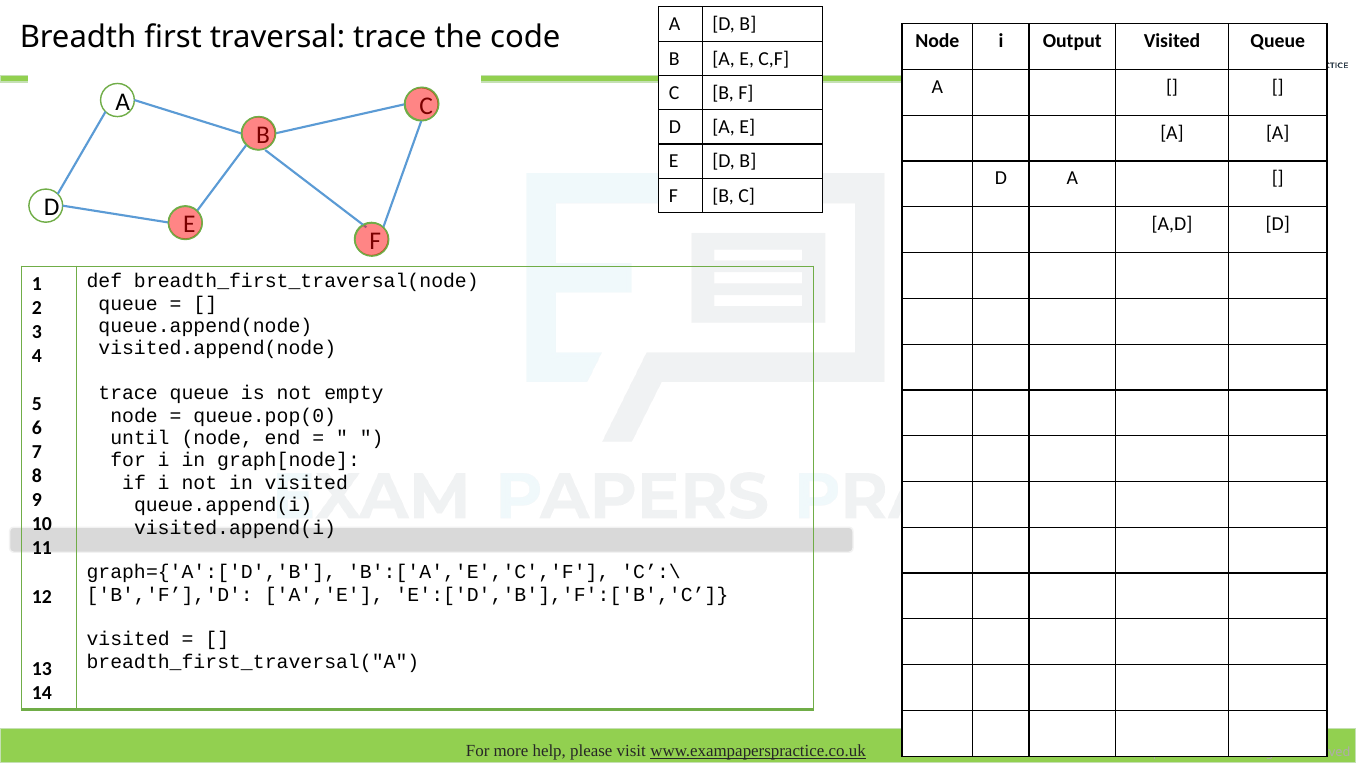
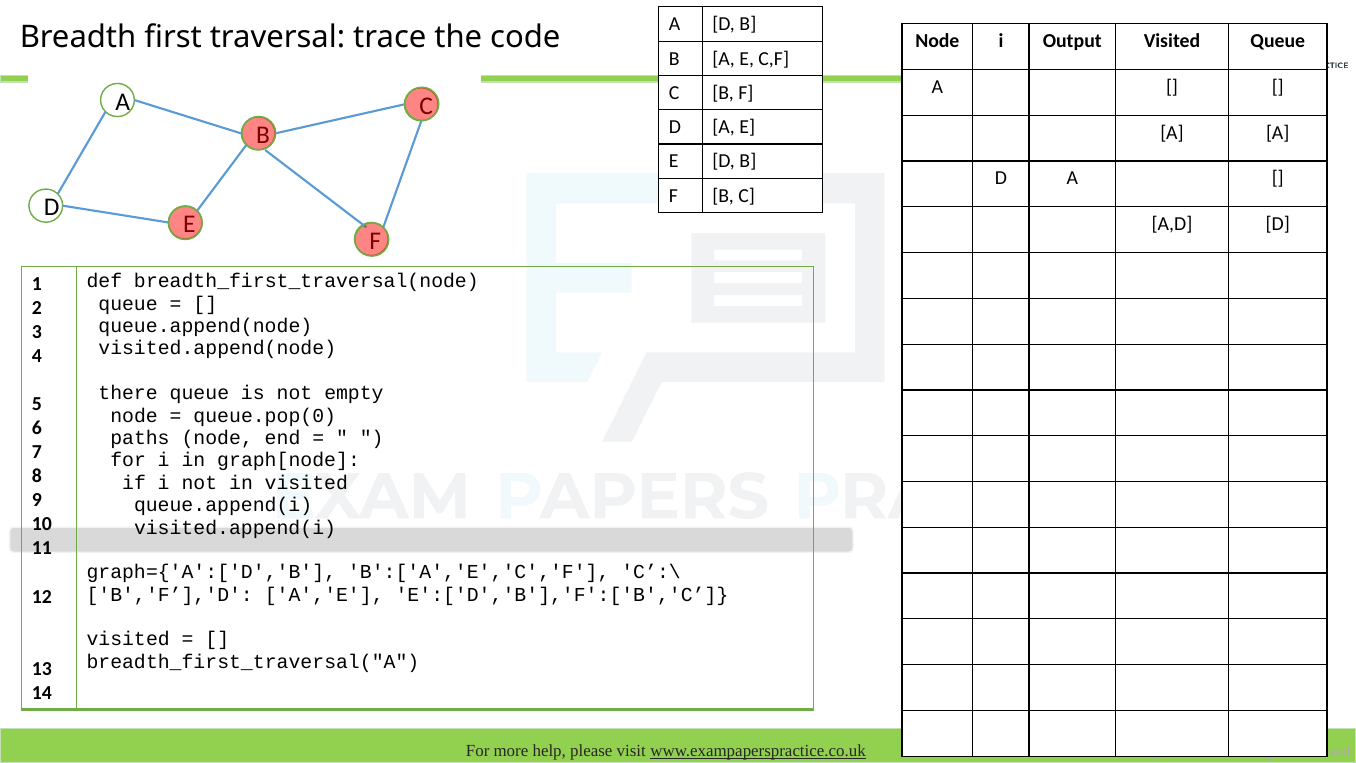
trace at (128, 393): trace -> there
until: until -> paths
